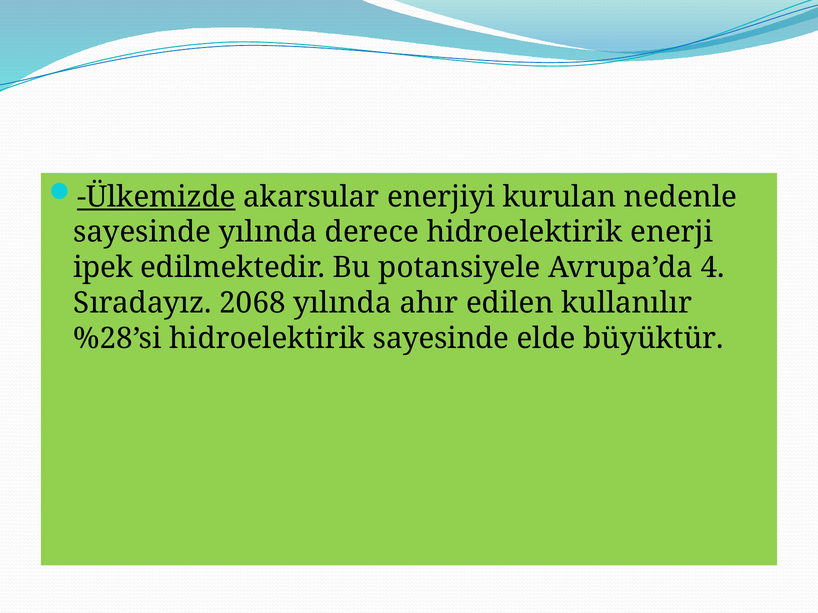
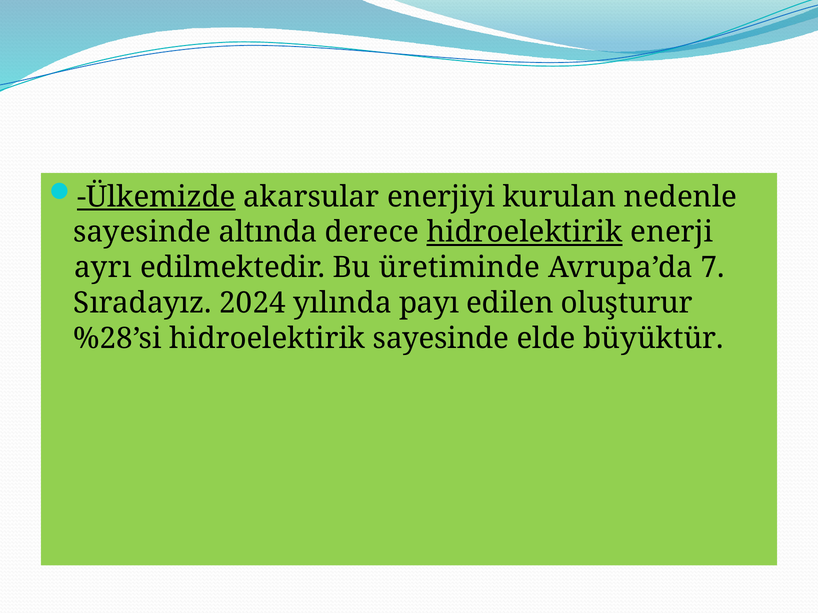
sayesinde yılında: yılında -> altında
hidroelektirik at (525, 232) underline: none -> present
ipek: ipek -> ayrı
potansiyele: potansiyele -> üretiminde
4: 4 -> 7
2068: 2068 -> 2024
ahır: ahır -> payı
kullanılır: kullanılır -> oluşturur
